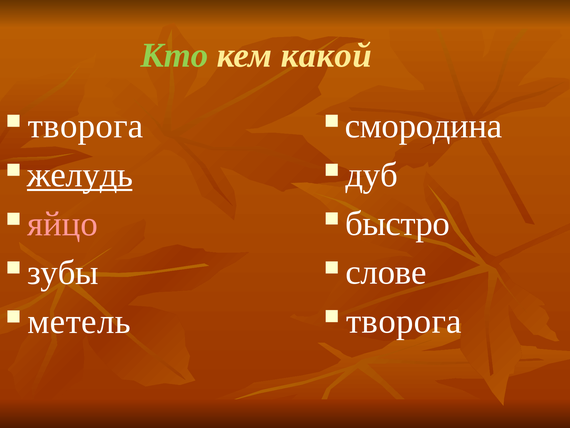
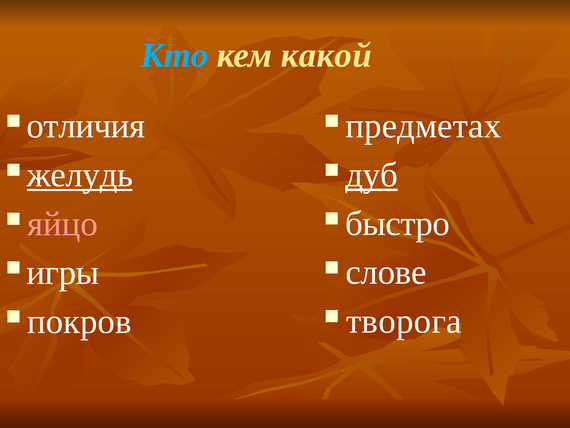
Кто colour: light green -> light blue
смородина: смородина -> предметах
творога at (86, 126): творога -> отличия
дуб underline: none -> present
зубы: зубы -> игры
метель: метель -> покров
